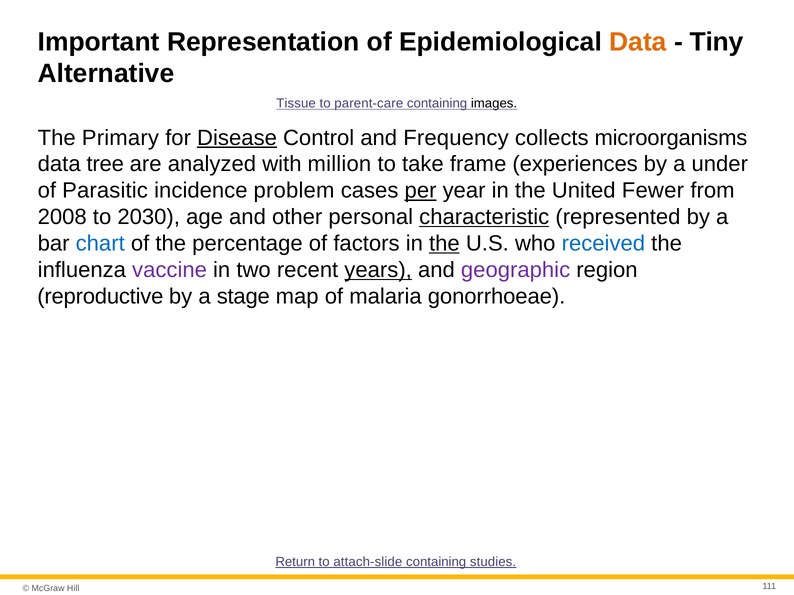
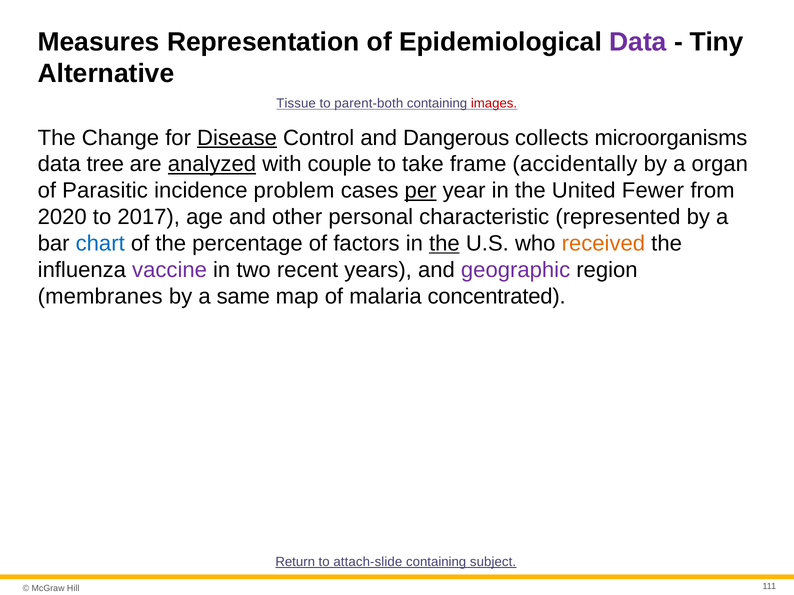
Important: Important -> Measures
Data at (638, 42) colour: orange -> purple
parent-care: parent-care -> parent-both
images colour: black -> red
Primary: Primary -> Change
Frequency: Frequency -> Dangerous
analyzed underline: none -> present
million: million -> couple
experiences: experiences -> accidentally
under: under -> organ
2008: 2008 -> 2020
2030: 2030 -> 2017
characteristic underline: present -> none
received colour: blue -> orange
years underline: present -> none
reproductive: reproductive -> membranes
stage: stage -> same
gonorrhoeae: gonorrhoeae -> concentrated
studies: studies -> subject
